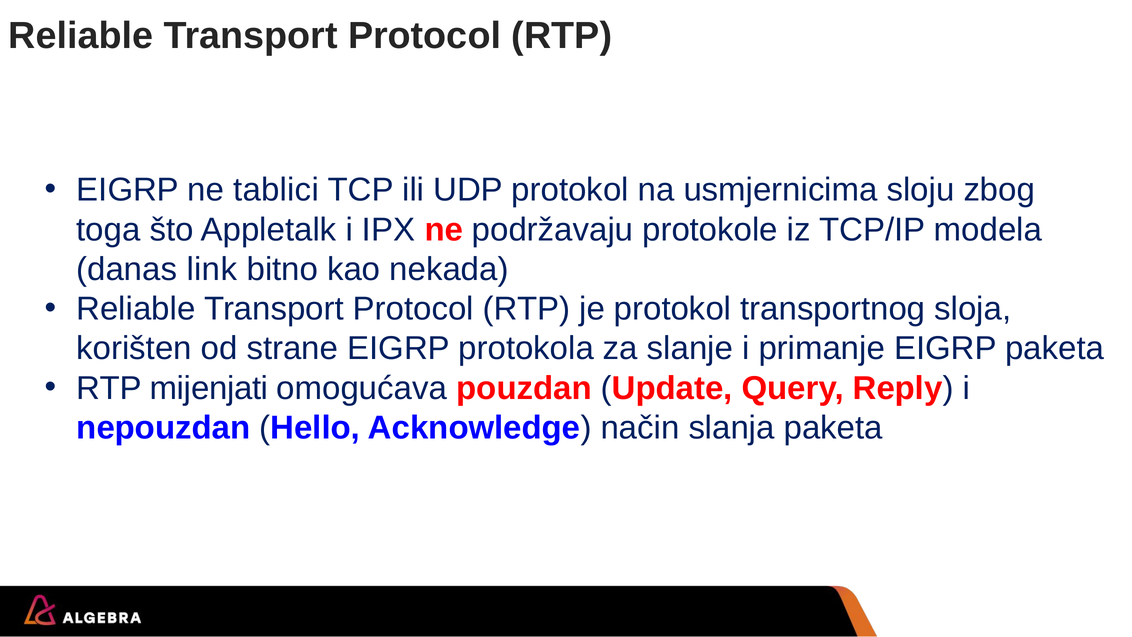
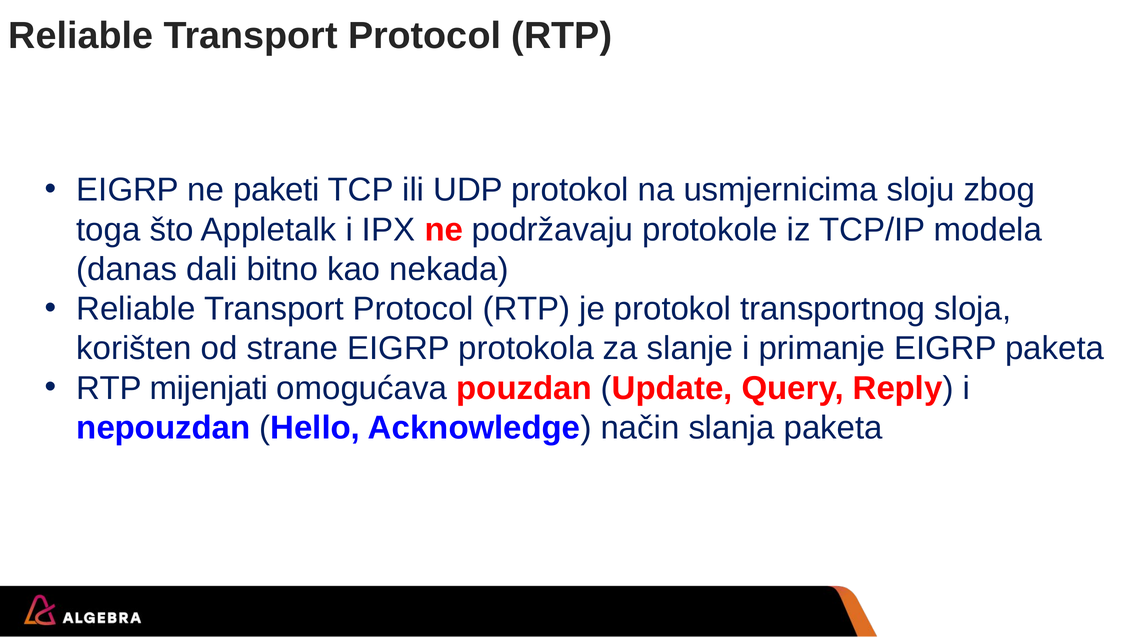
tablici: tablici -> paketi
link: link -> dali
